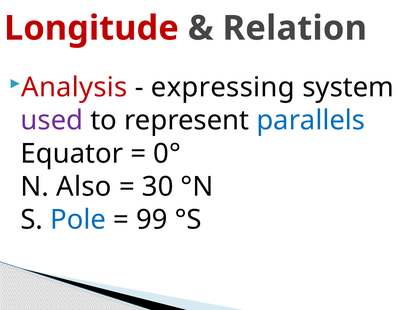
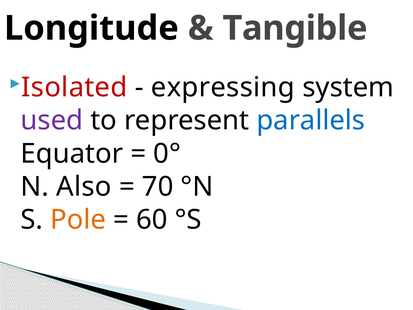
Longitude colour: red -> black
Relation: Relation -> Tangible
Analysis: Analysis -> Isolated
30: 30 -> 70
Pole colour: blue -> orange
99: 99 -> 60
